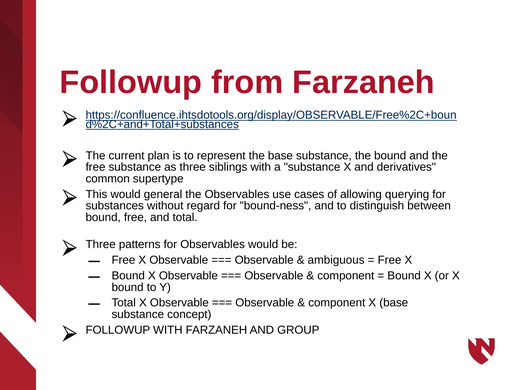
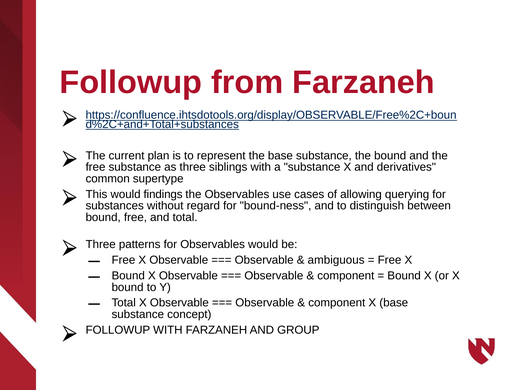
general: general -> findings
